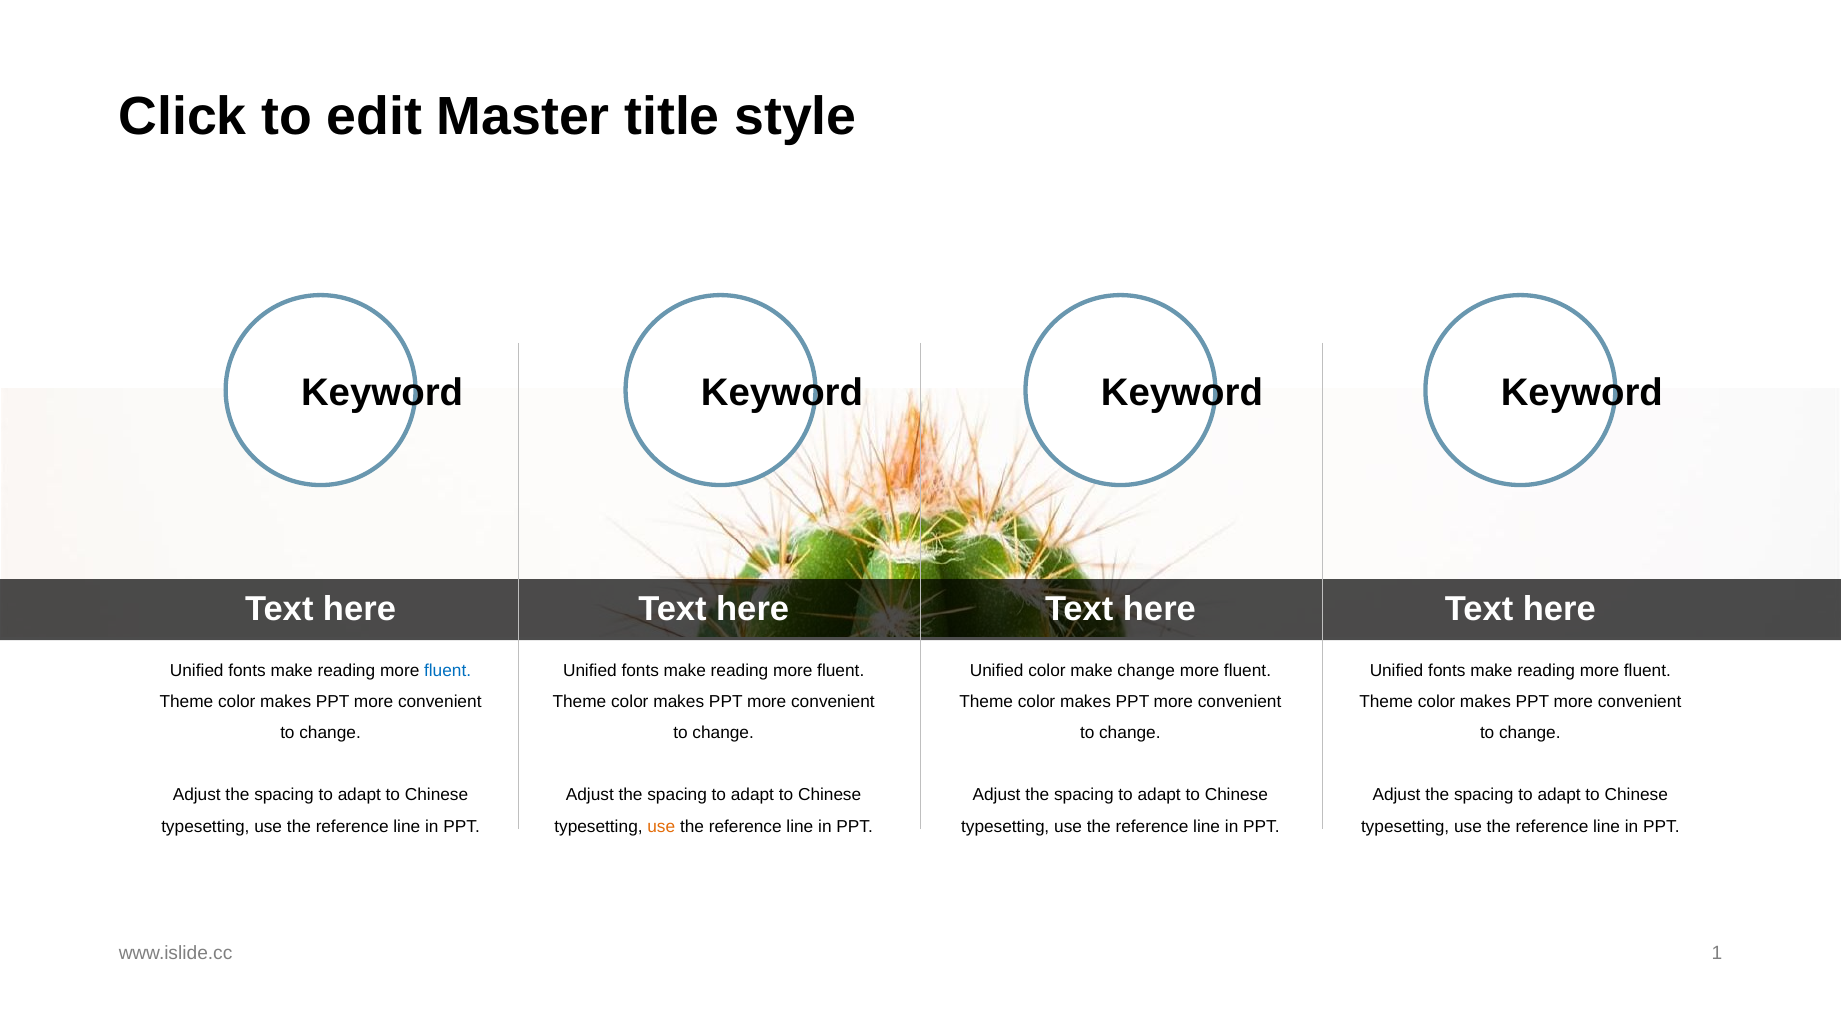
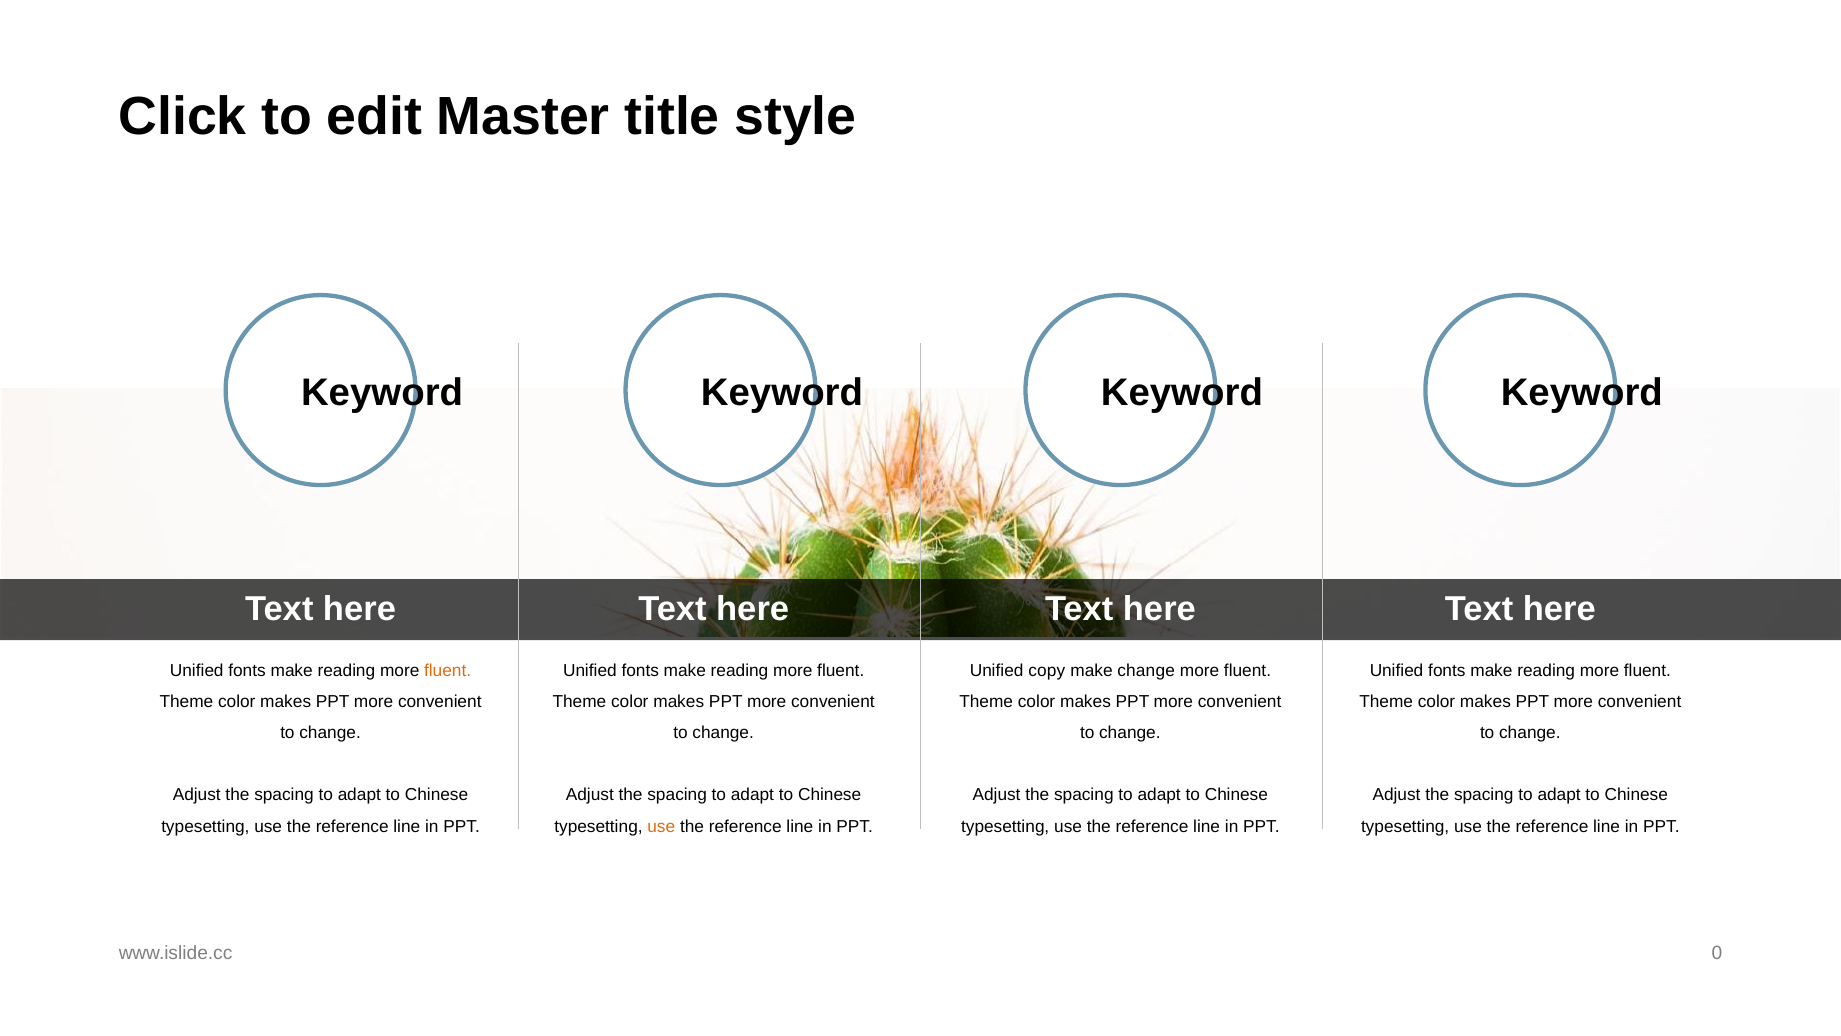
fluent at (448, 670) colour: blue -> orange
Unified color: color -> copy
1: 1 -> 0
